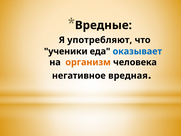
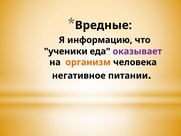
употребляют: употребляют -> информацию
оказывает colour: blue -> purple
вредная: вредная -> питании
